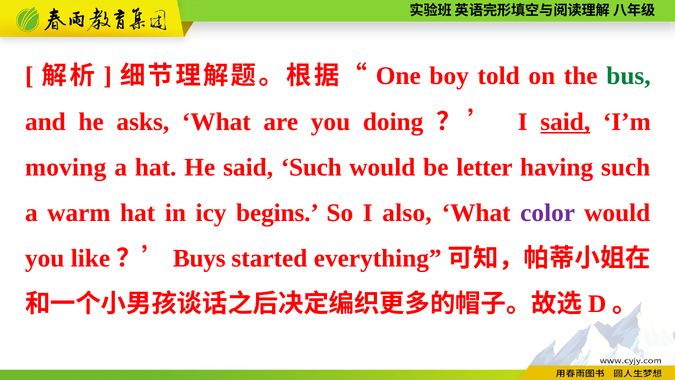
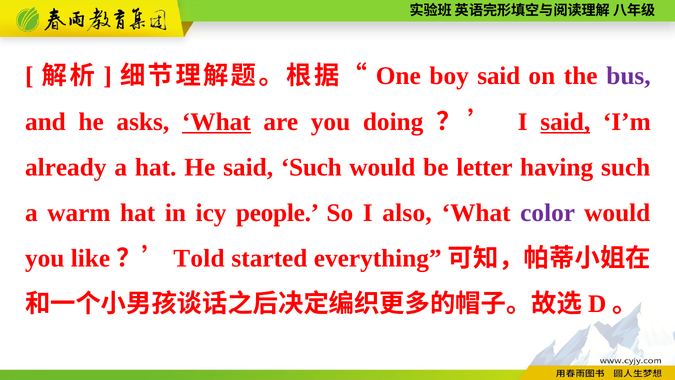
boy told: told -> said
bus colour: green -> purple
What at (216, 122) underline: none -> present
moving: moving -> already
begins: begins -> people
Buys: Buys -> Told
